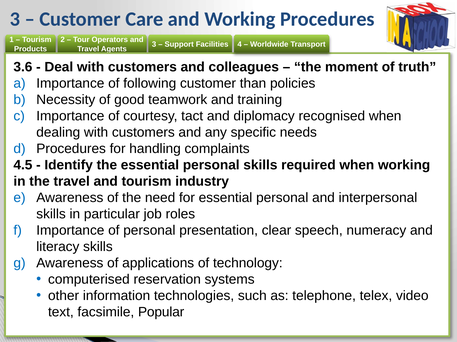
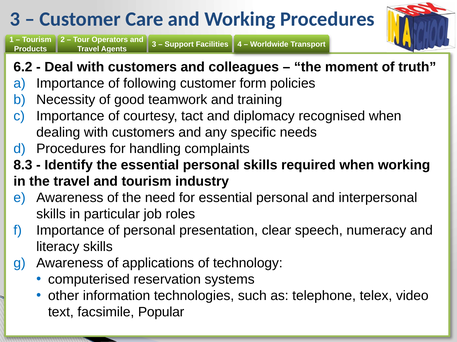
3.6: 3.6 -> 6.2
than: than -> form
4.5: 4.5 -> 8.3
